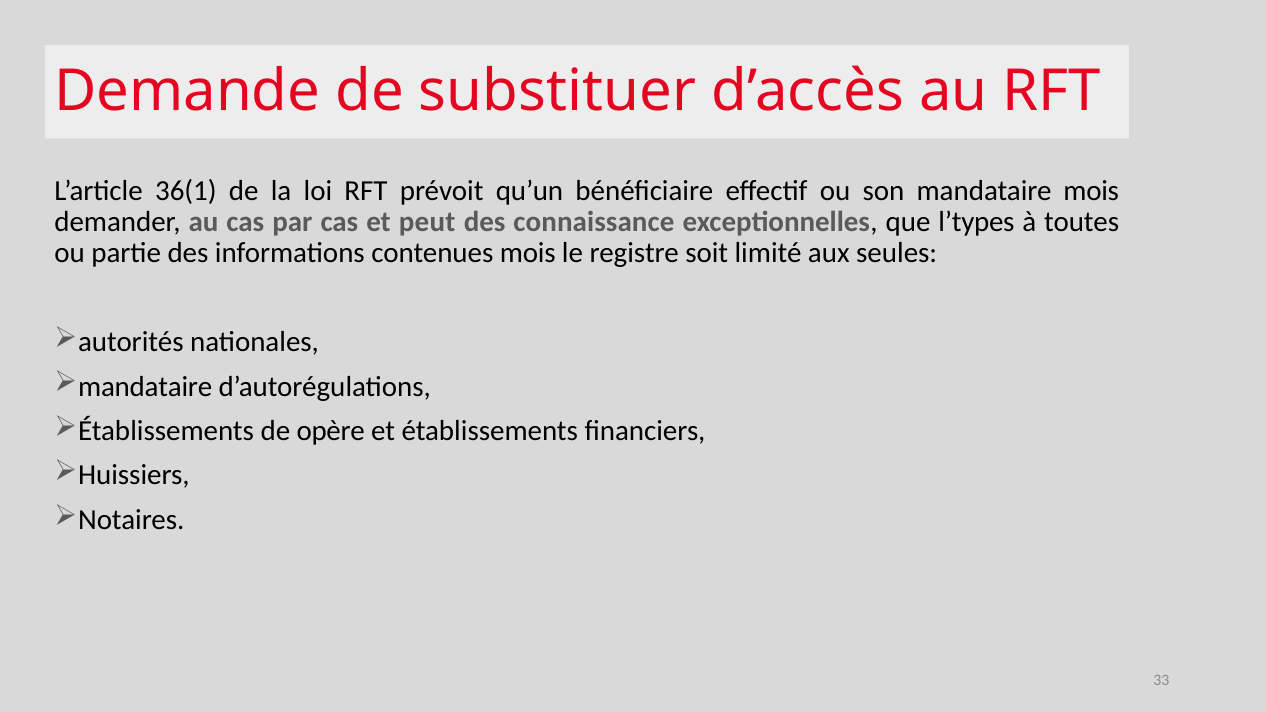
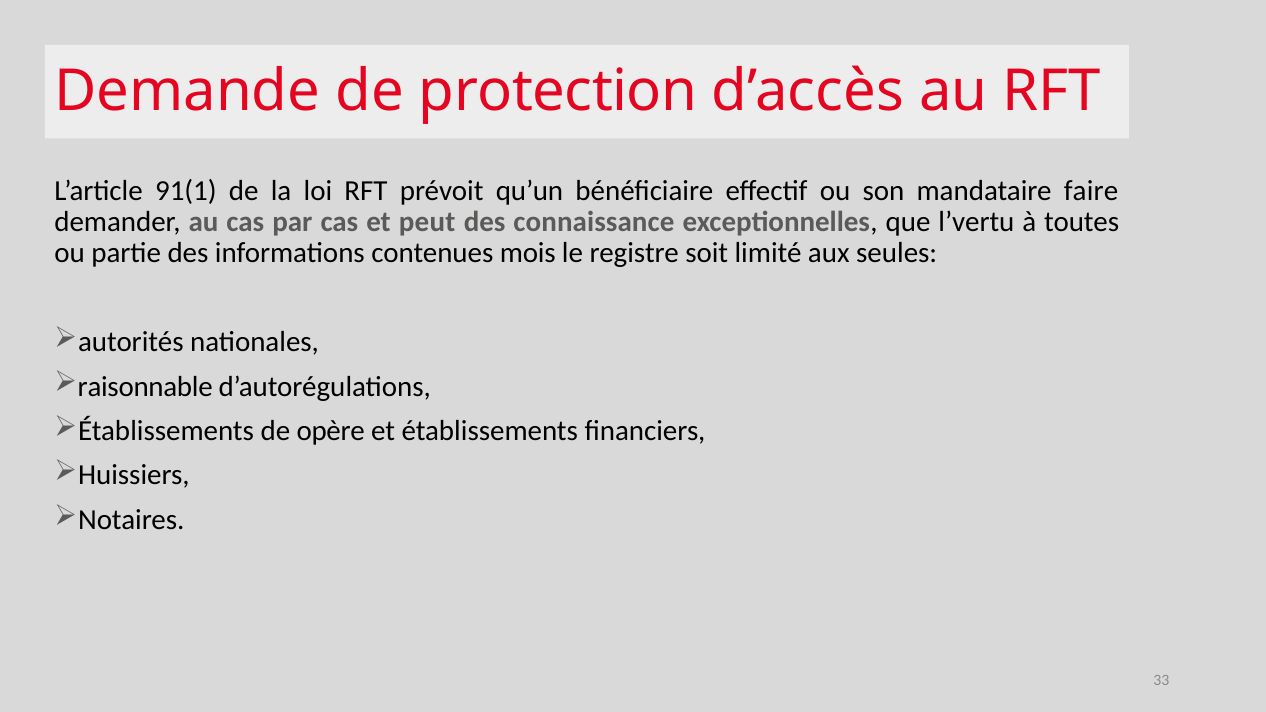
substituer: substituer -> protection
36(1: 36(1 -> 91(1
mandataire mois: mois -> faire
l’types: l’types -> l’vertu
mandataire at (145, 387): mandataire -> raisonnable
